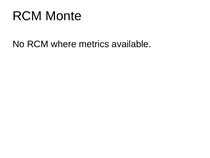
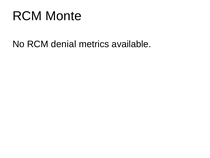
where: where -> denial
